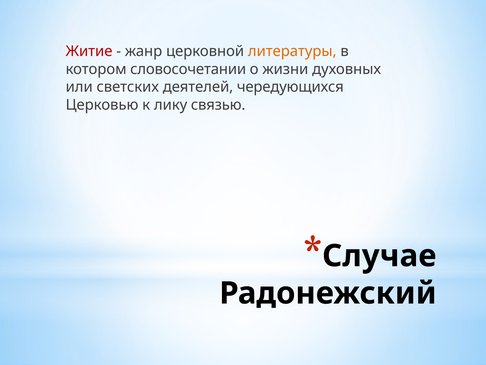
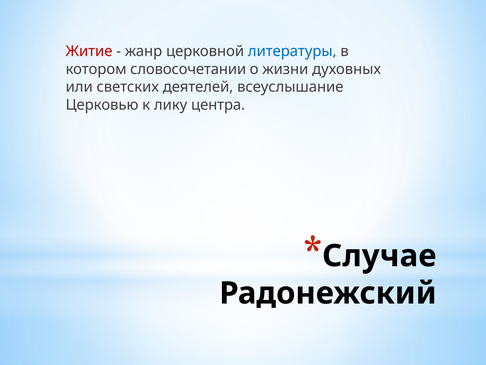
литературы colour: orange -> blue
чередующихся: чередующихся -> всеуслышание
связью: связью -> центра
